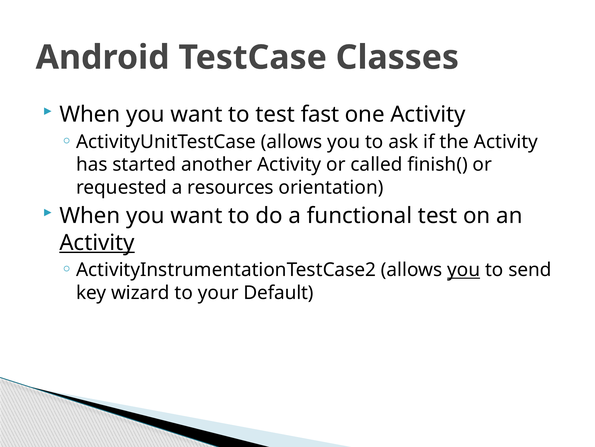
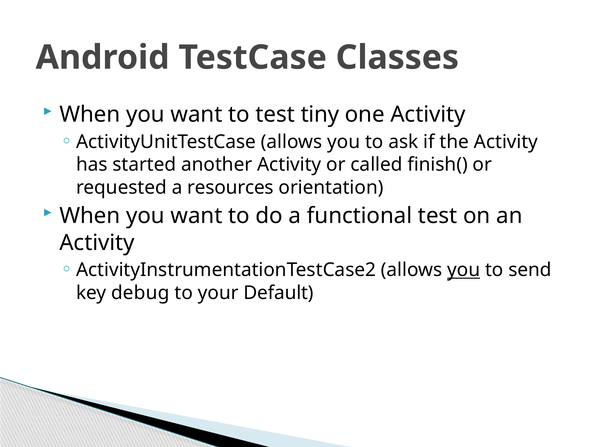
fast: fast -> tiny
Activity at (97, 242) underline: present -> none
wizard: wizard -> debug
